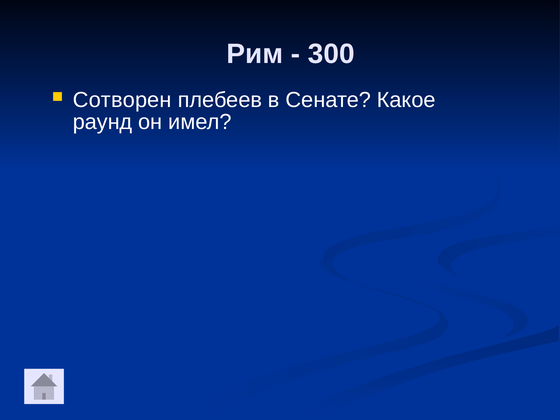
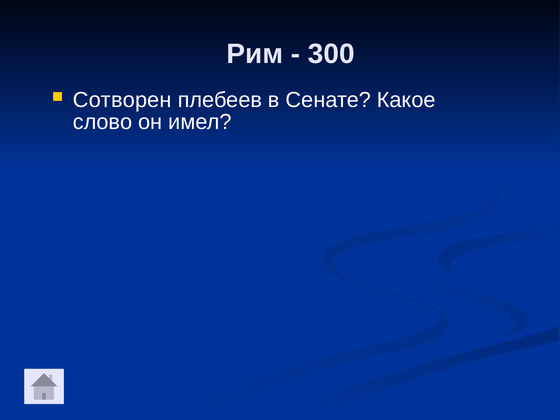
раунд: раунд -> слово
